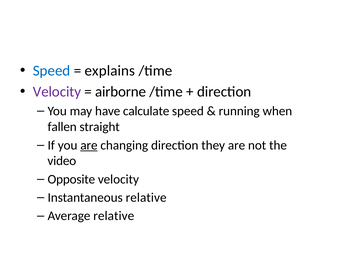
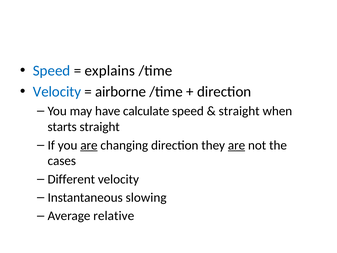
Velocity at (57, 92) colour: purple -> blue
running at (239, 111): running -> straight
fallen: fallen -> starts
are at (237, 145) underline: none -> present
video: video -> cases
Opposite: Opposite -> Different
Instantaneous relative: relative -> slowing
